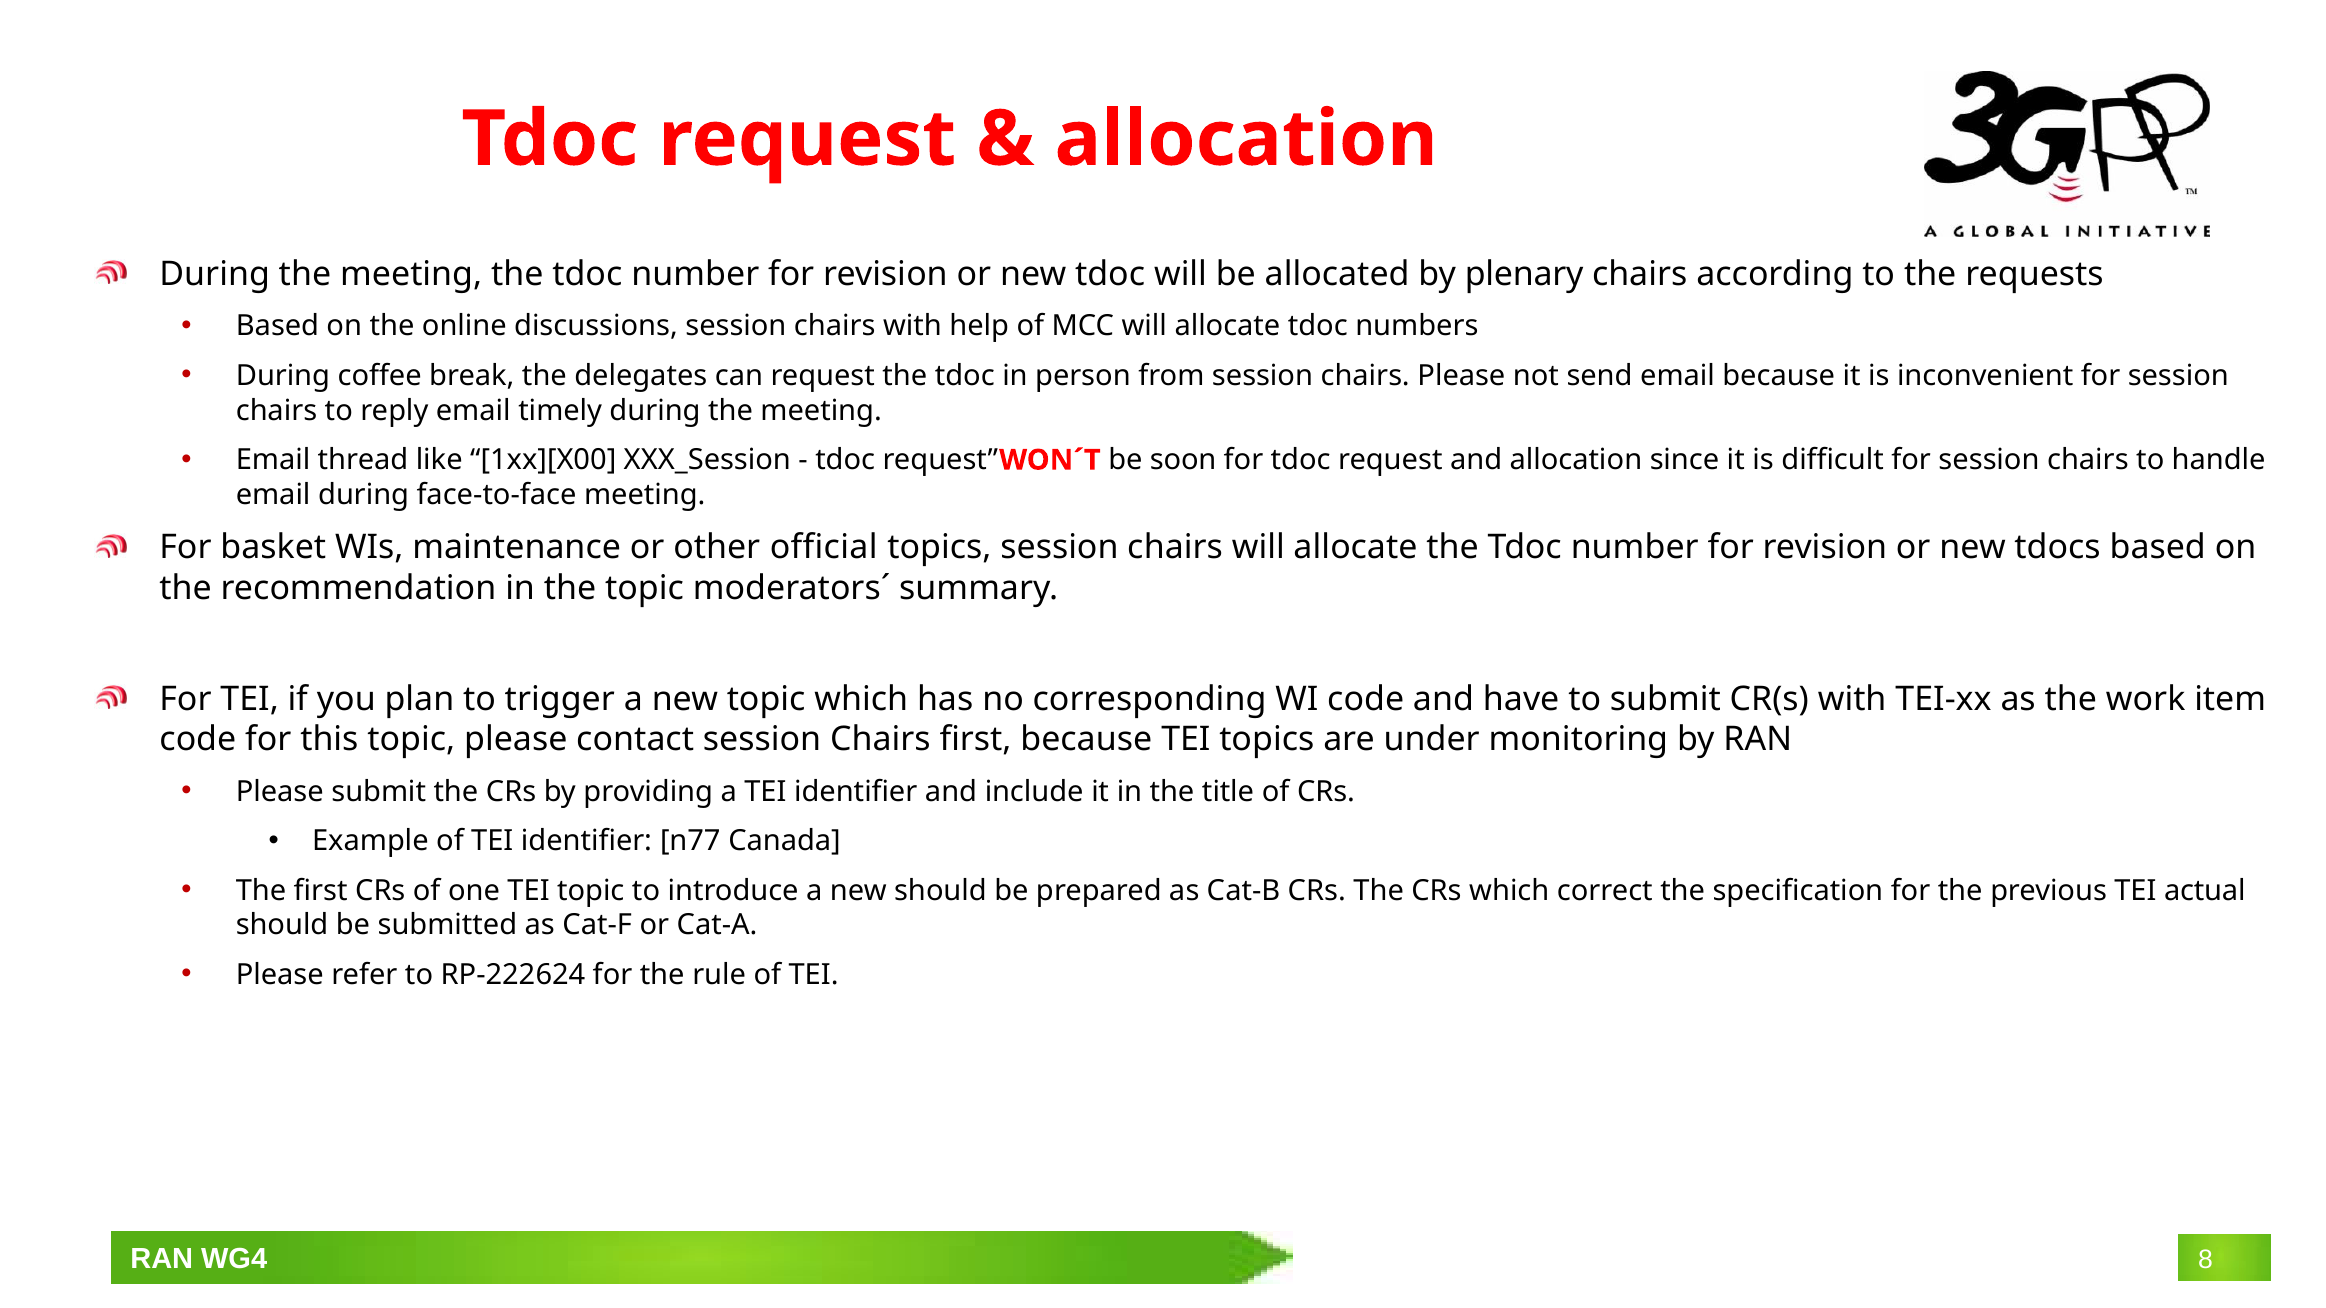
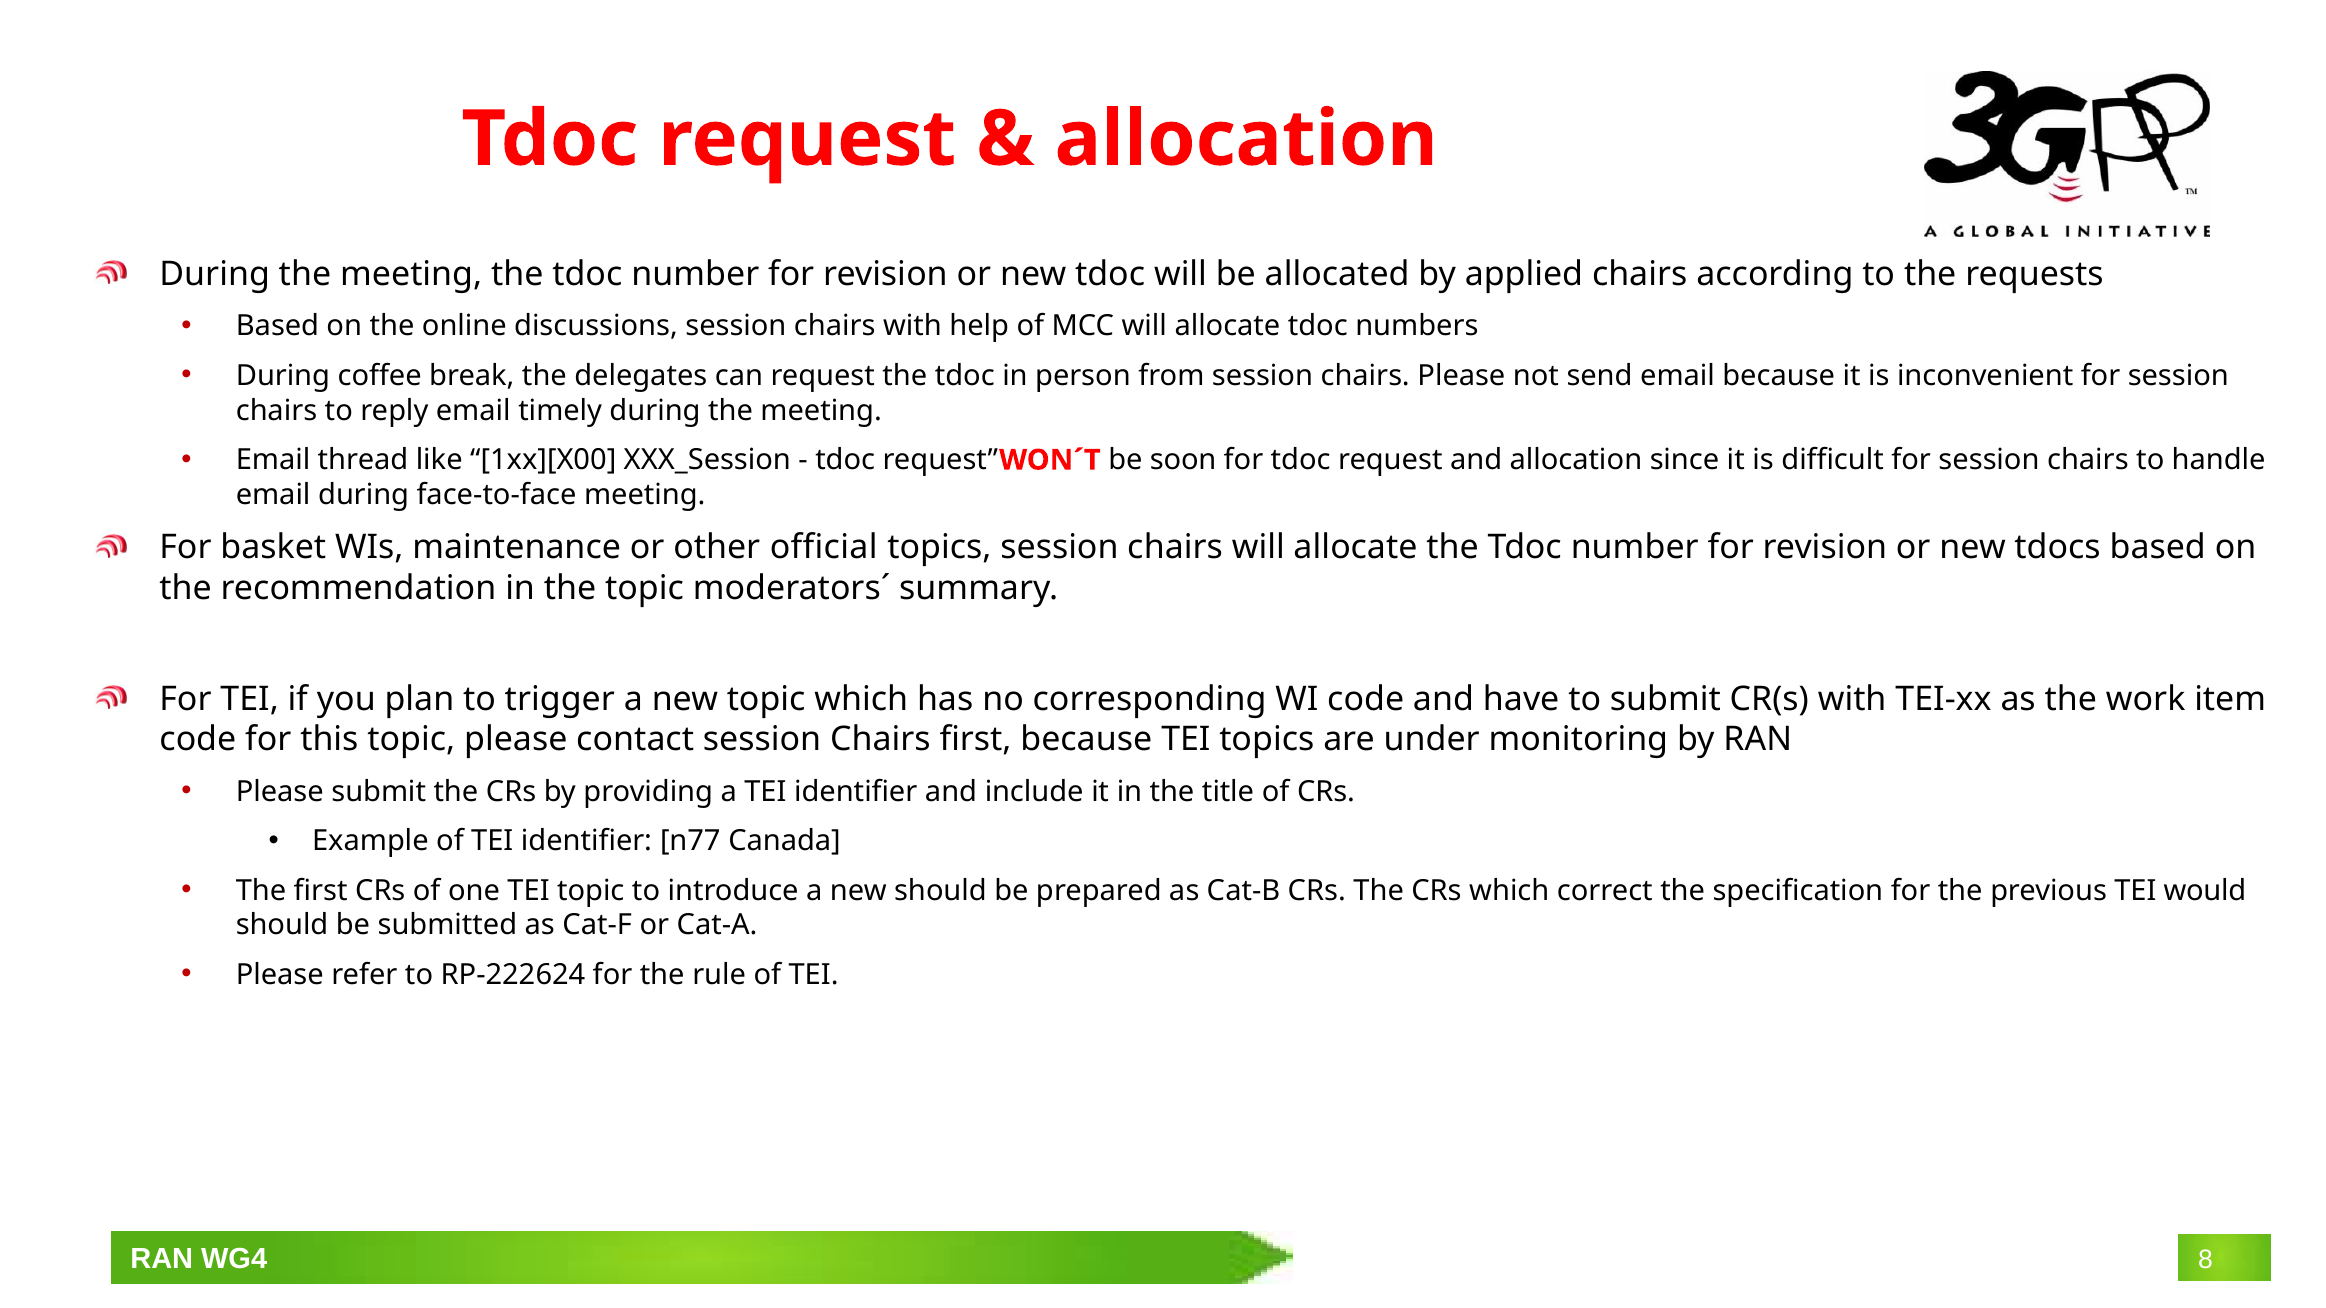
plenary: plenary -> applied
actual: actual -> would
